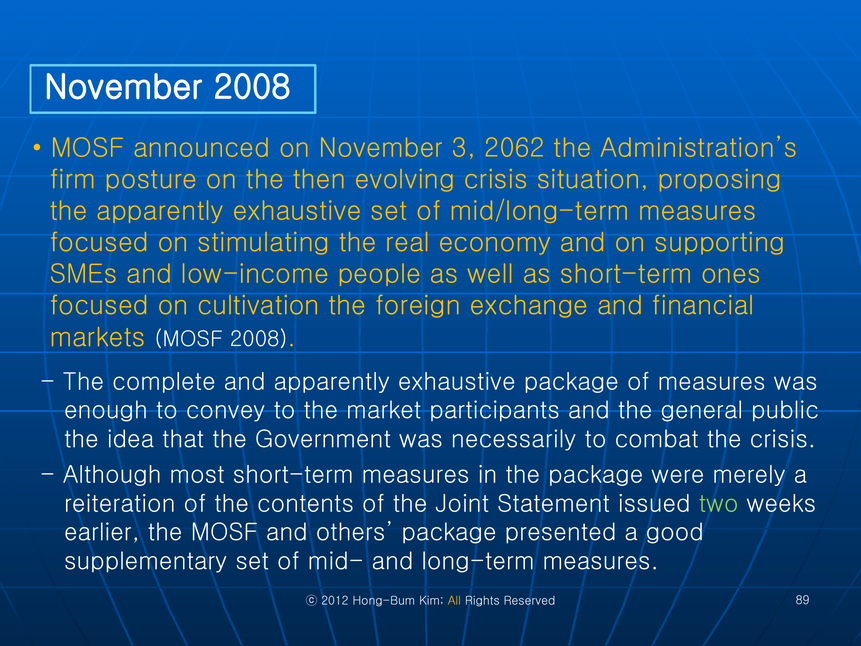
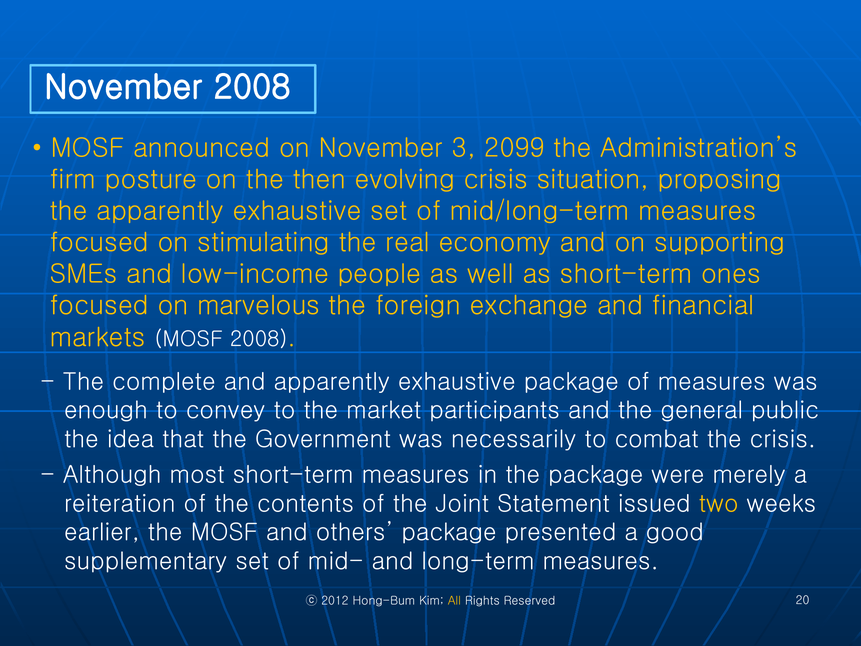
2062: 2062 -> 2099
cultivation: cultivation -> marvelous
two colour: light green -> yellow
89: 89 -> 20
